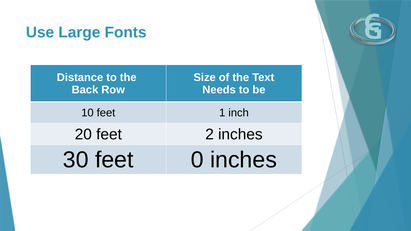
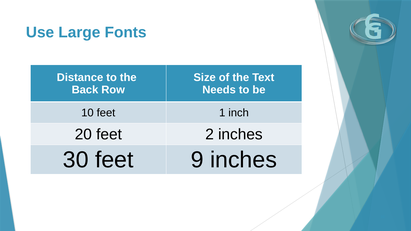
0: 0 -> 9
